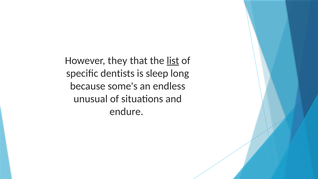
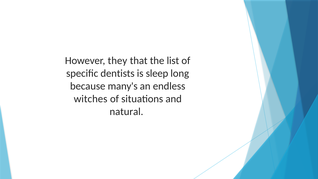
list underline: present -> none
some's: some's -> many's
unusual: unusual -> witches
endure: endure -> natural
